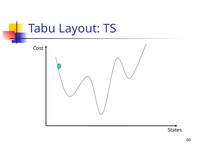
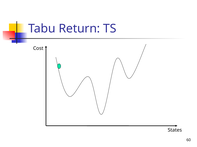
Layout: Layout -> Return
